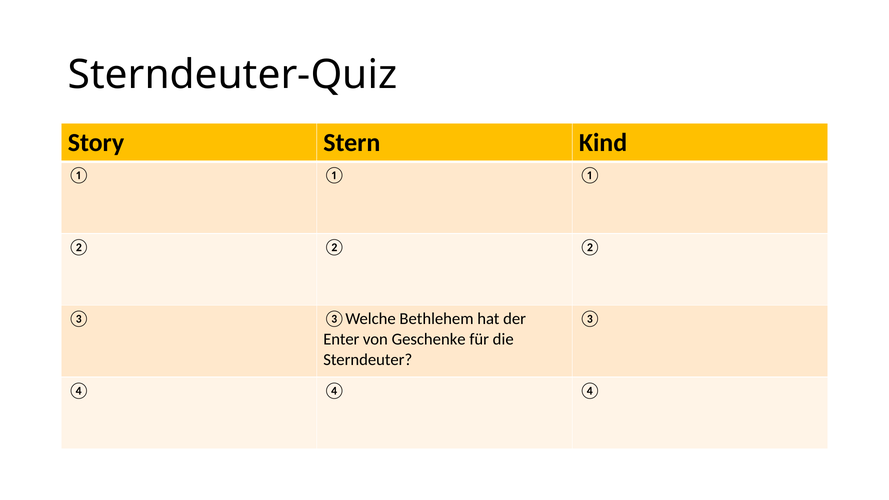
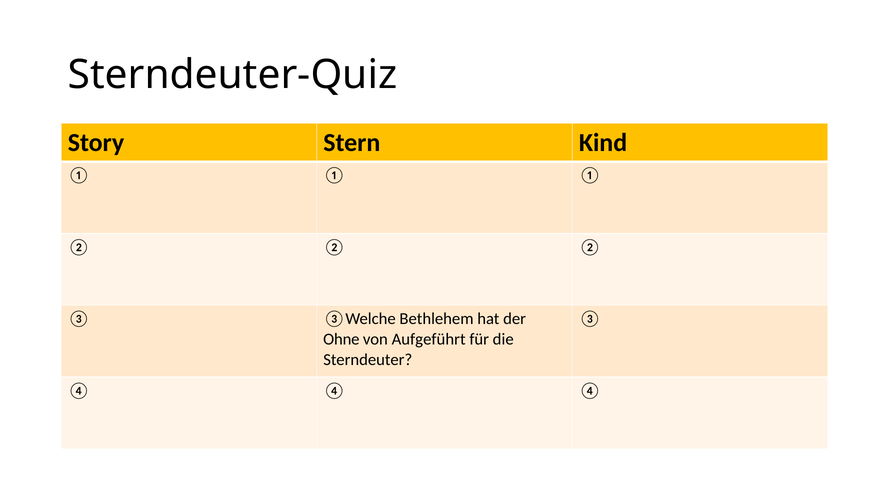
Enter: Enter -> Ohne
Geschenke: Geschenke -> Aufgeführt
